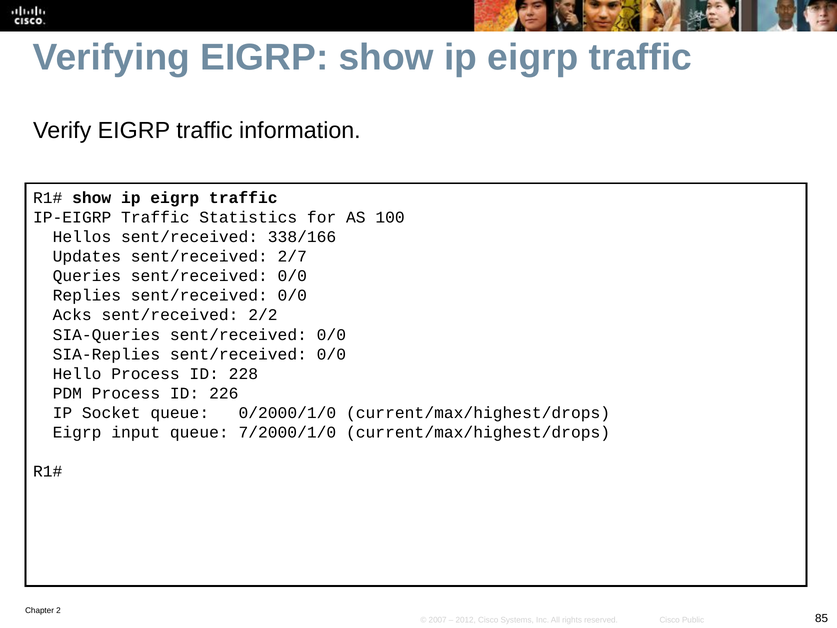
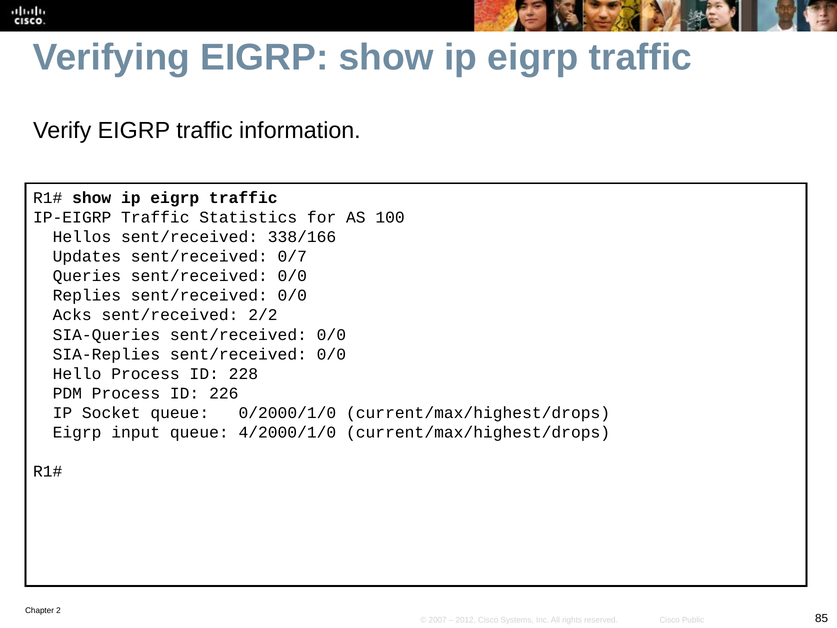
2/7: 2/7 -> 0/7
7/2000/1/0: 7/2000/1/0 -> 4/2000/1/0
